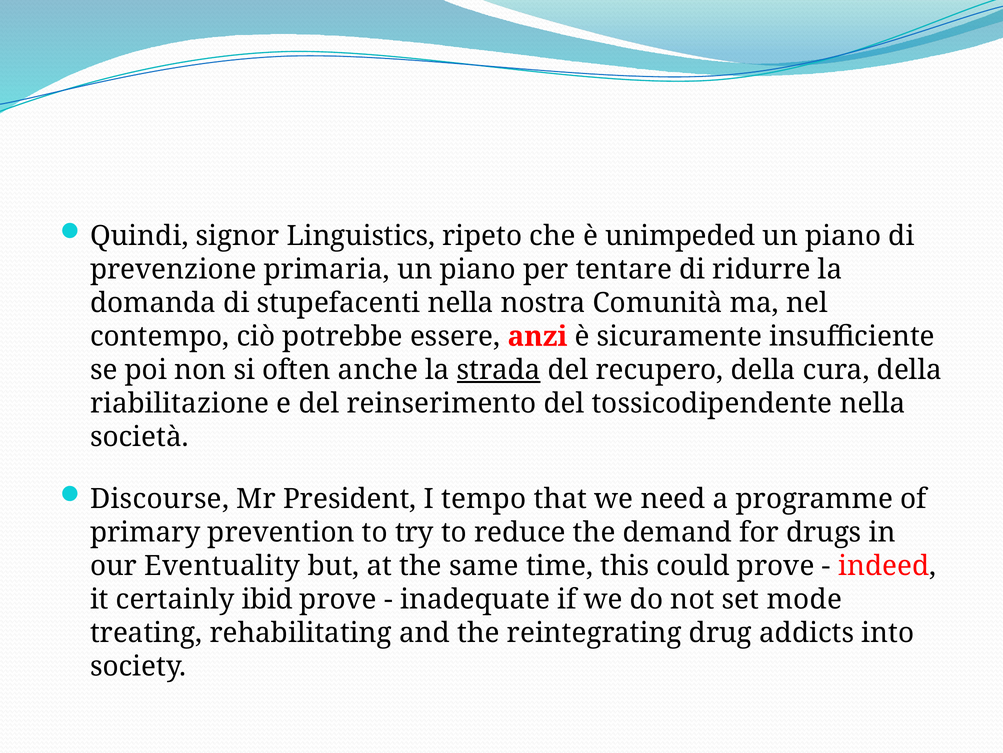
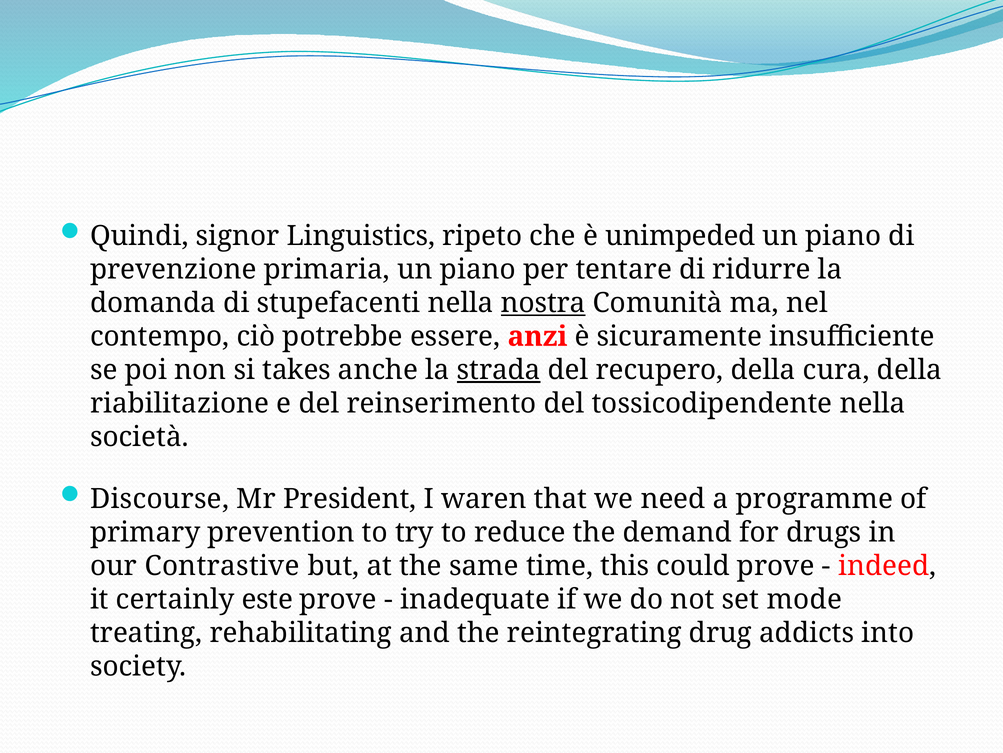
nostra underline: none -> present
often: often -> takes
tempo: tempo -> waren
Eventuality: Eventuality -> Contrastive
ibid: ibid -> este
